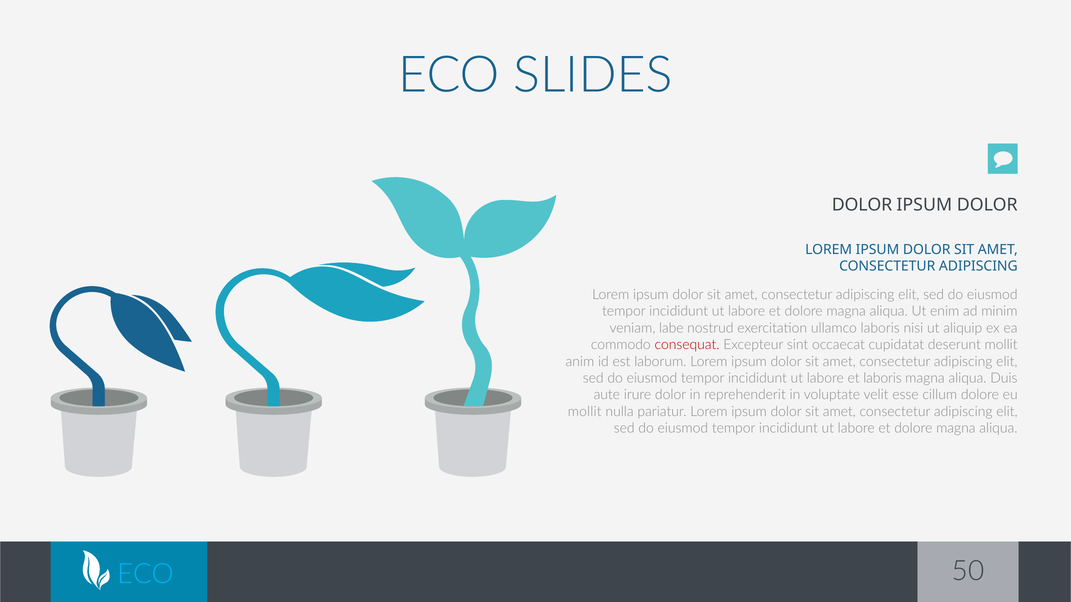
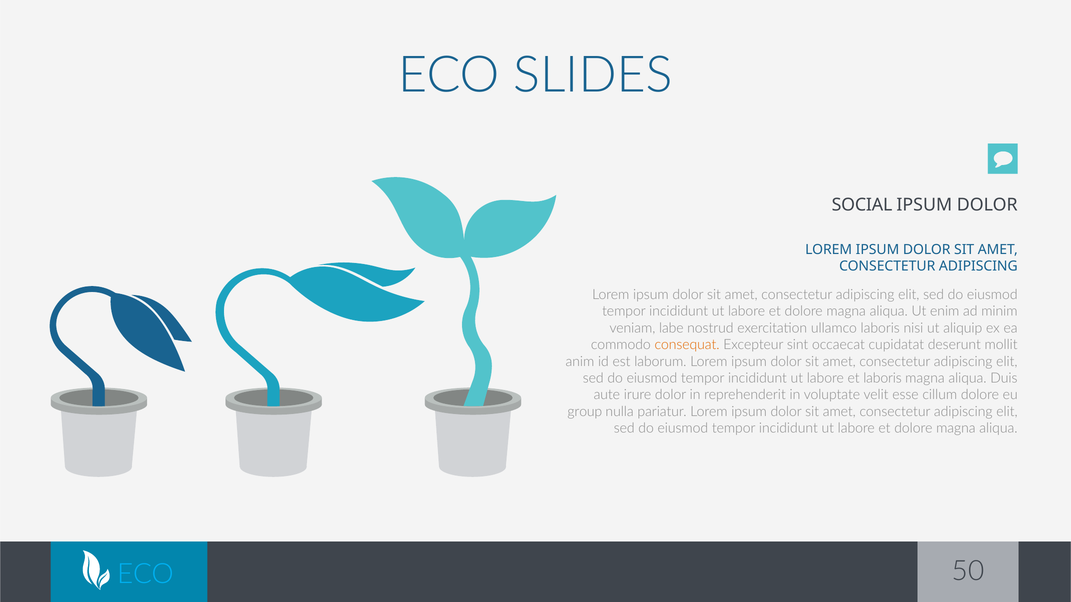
DOLOR at (862, 205): DOLOR -> SOCIAL
consequat colour: red -> orange
mollit at (585, 412): mollit -> group
